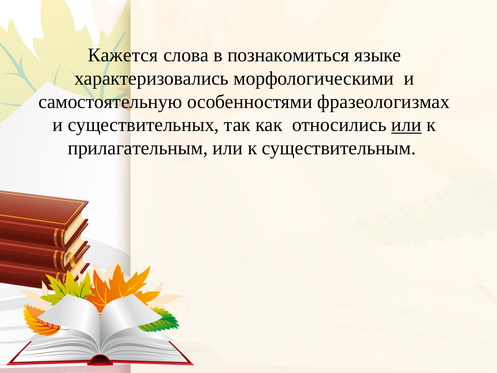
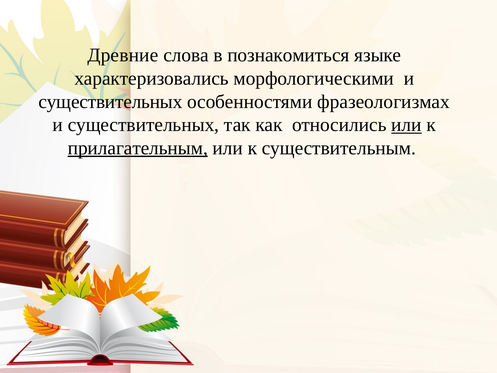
Кажется: Кажется -> Древние
самостоятельную at (110, 102): самостоятельную -> существительных
прилагательным underline: none -> present
